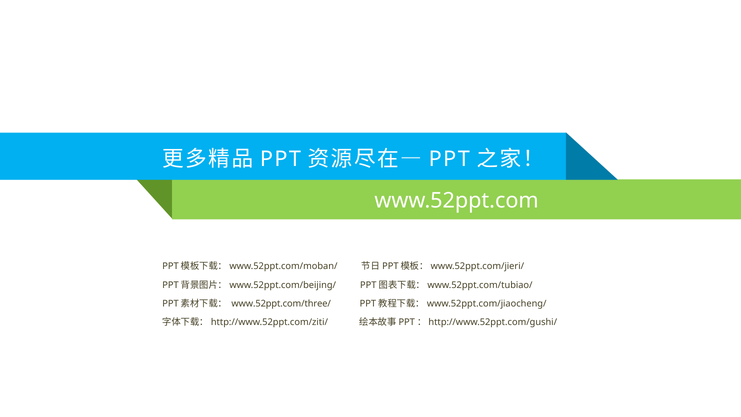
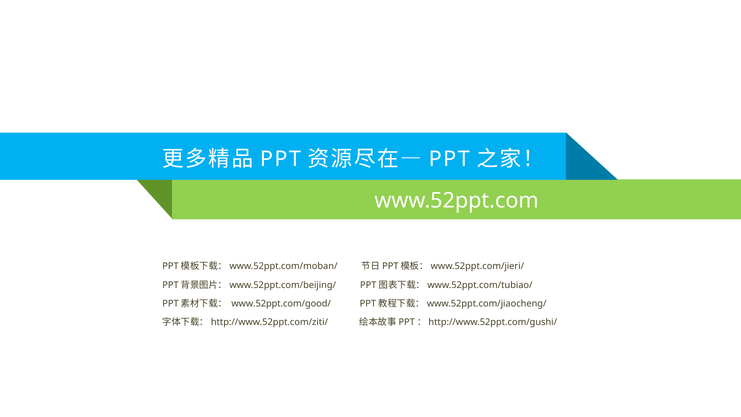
www.52ppt.com/three/: www.52ppt.com/three/ -> www.52ppt.com/good/
